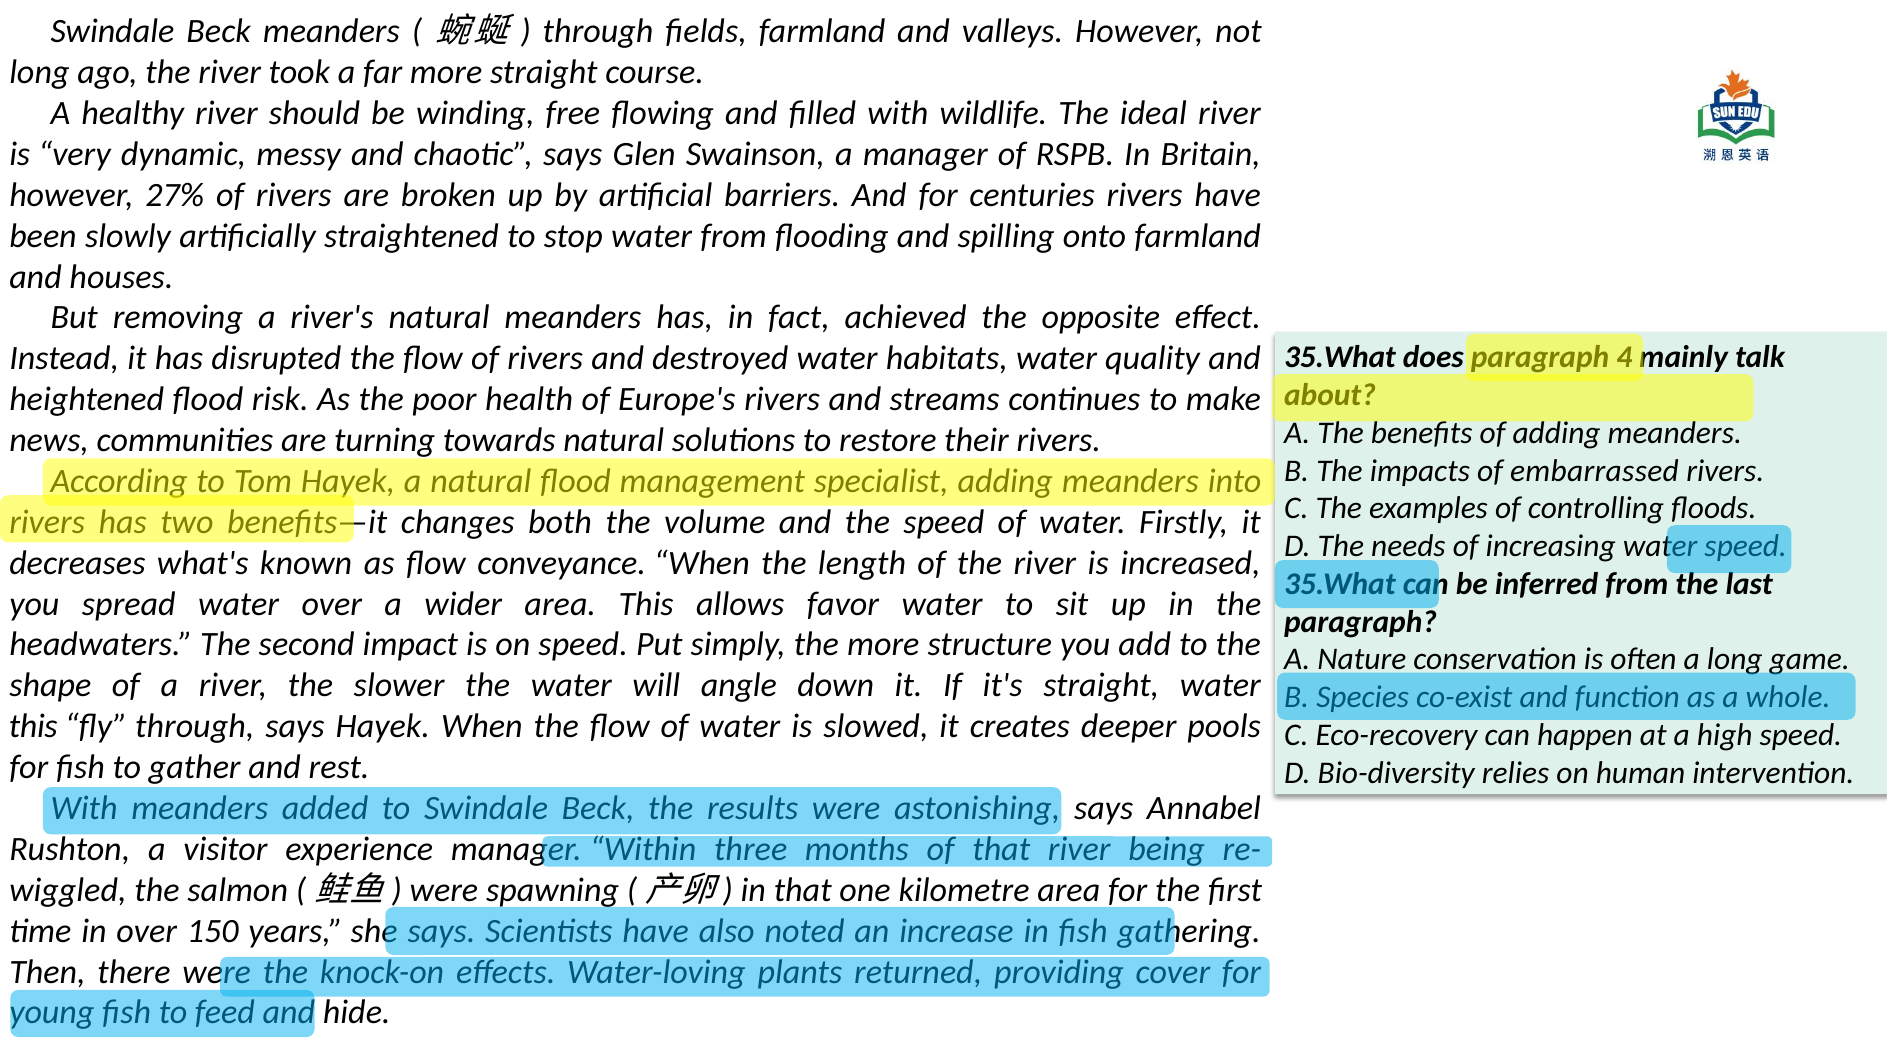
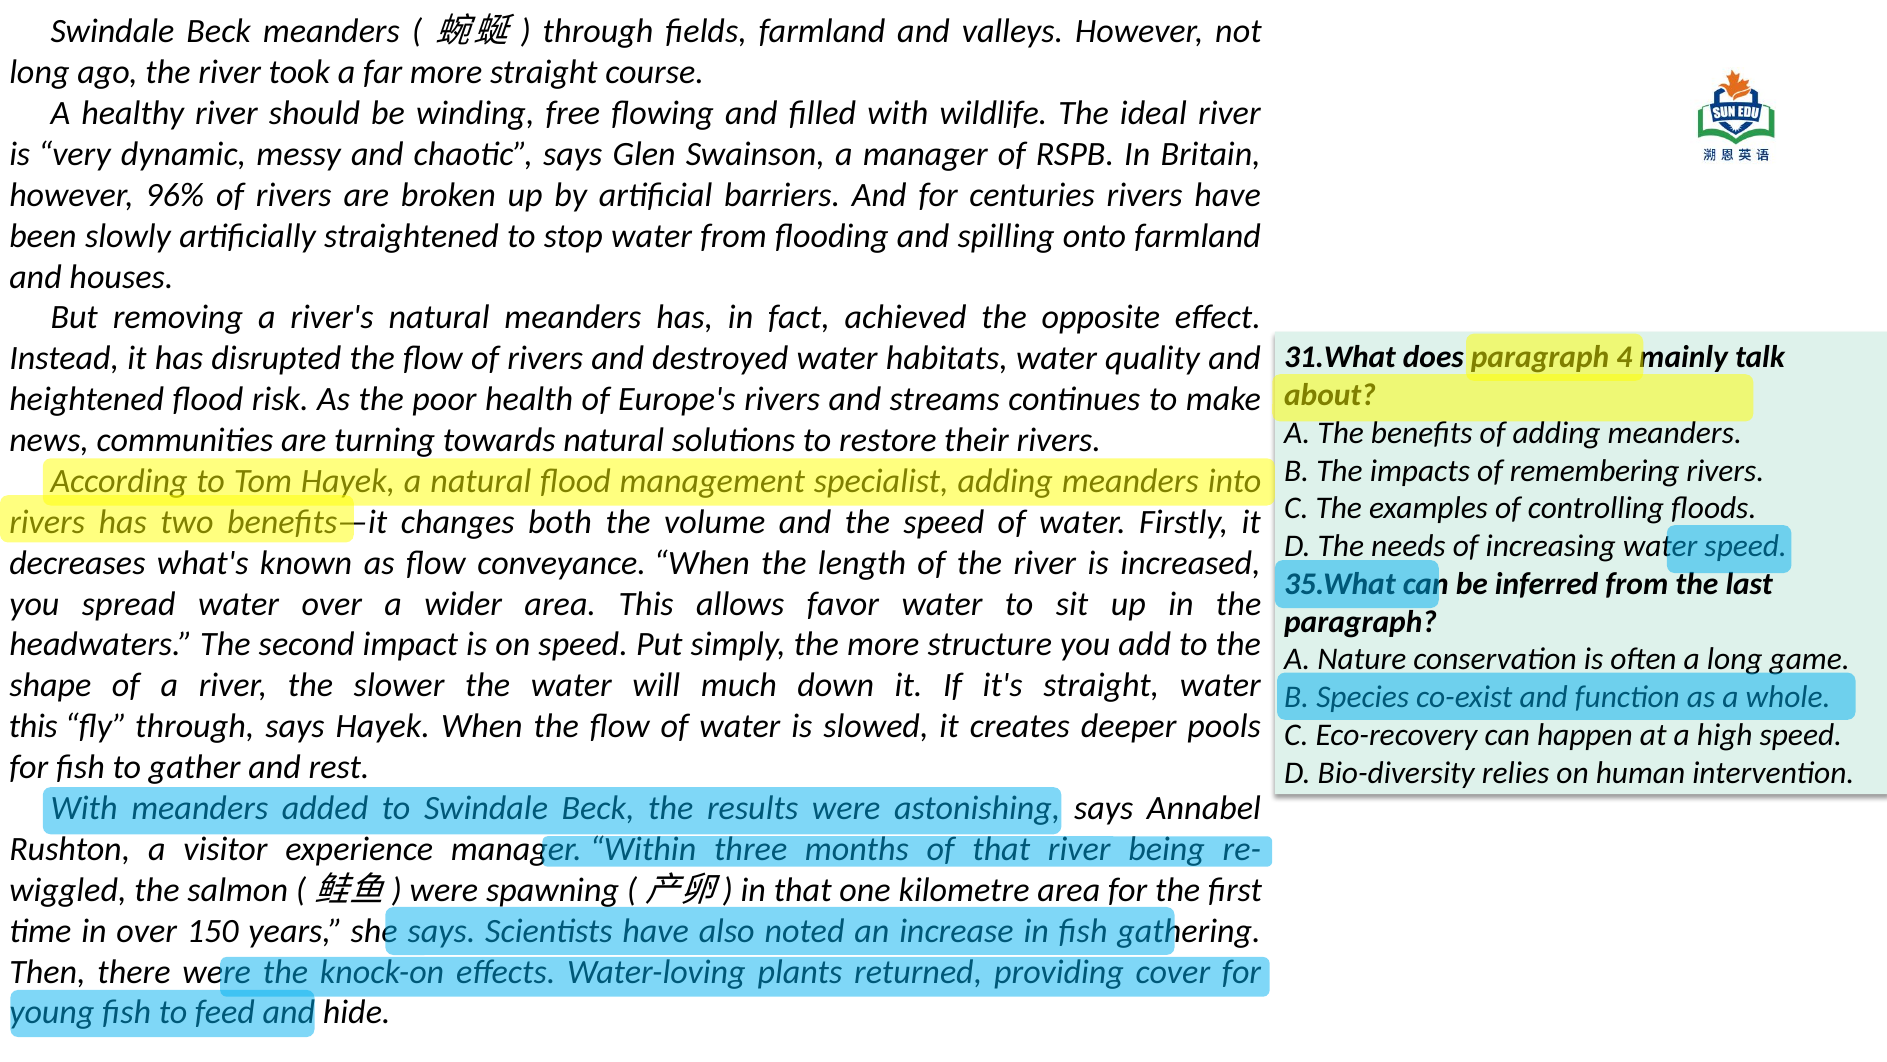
27%: 27% -> 96%
35.What at (1340, 357): 35.What -> 31.What
embarrassed: embarrassed -> remembering
angle: angle -> much
